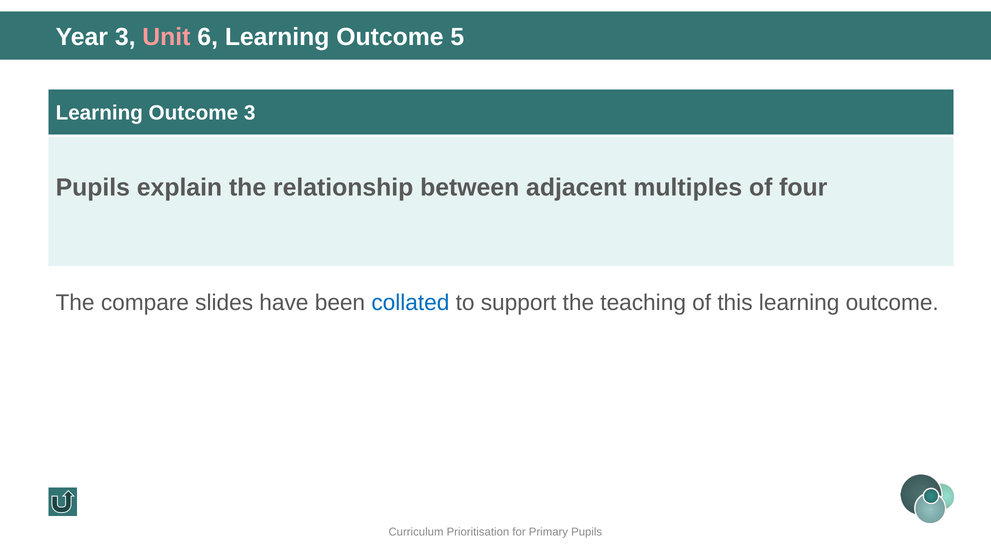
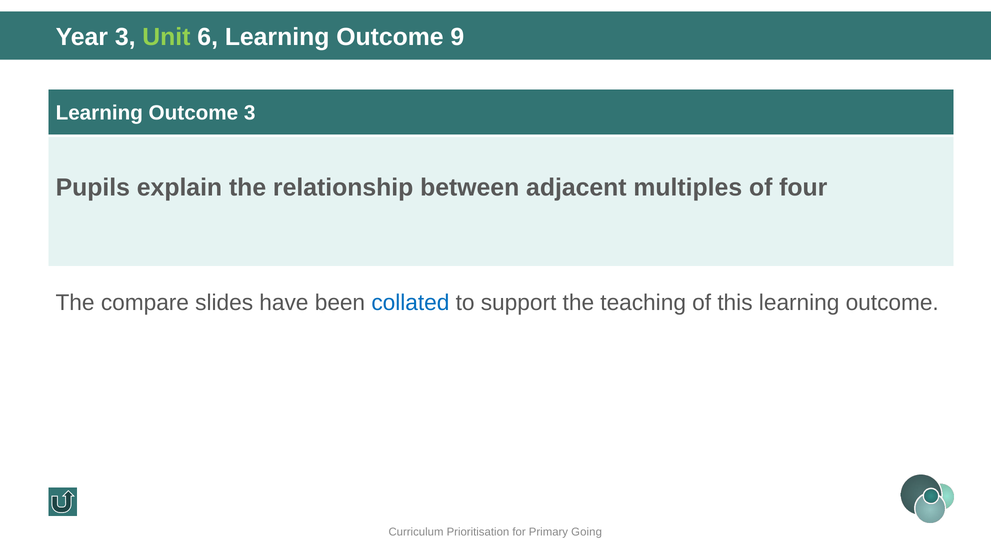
Unit colour: pink -> light green
5: 5 -> 9
Primary Pupils: Pupils -> Going
